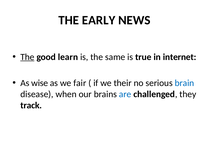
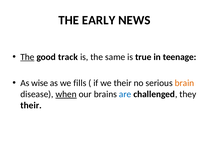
learn: learn -> track
internet: internet -> teenage
fair: fair -> fills
brain colour: blue -> orange
when underline: none -> present
track at (31, 105): track -> their
